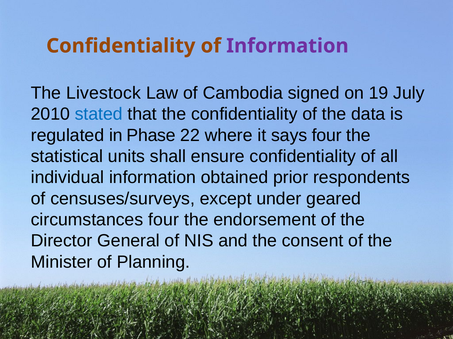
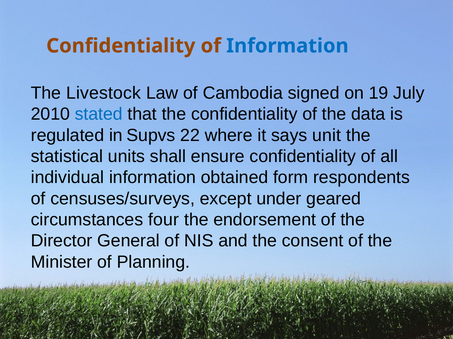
Information at (287, 46) colour: purple -> blue
Phase: Phase -> Supvs
says four: four -> unit
prior: prior -> form
